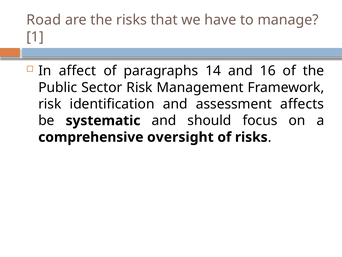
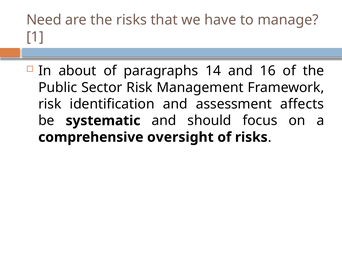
Road: Road -> Need
affect: affect -> about
